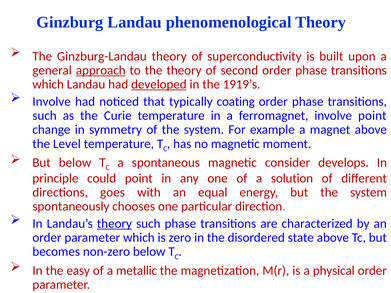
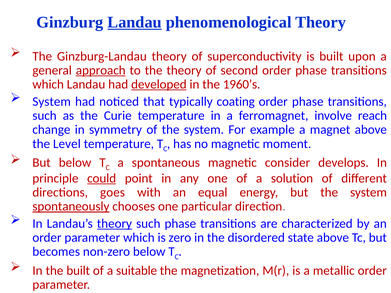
Landau at (135, 22) underline: none -> present
1919’s: 1919’s -> 1960’s
Involve at (52, 102): Involve -> System
involve point: point -> reach
could underline: none -> present
spontaneously underline: none -> present
the easy: easy -> built
metallic: metallic -> suitable
physical: physical -> metallic
